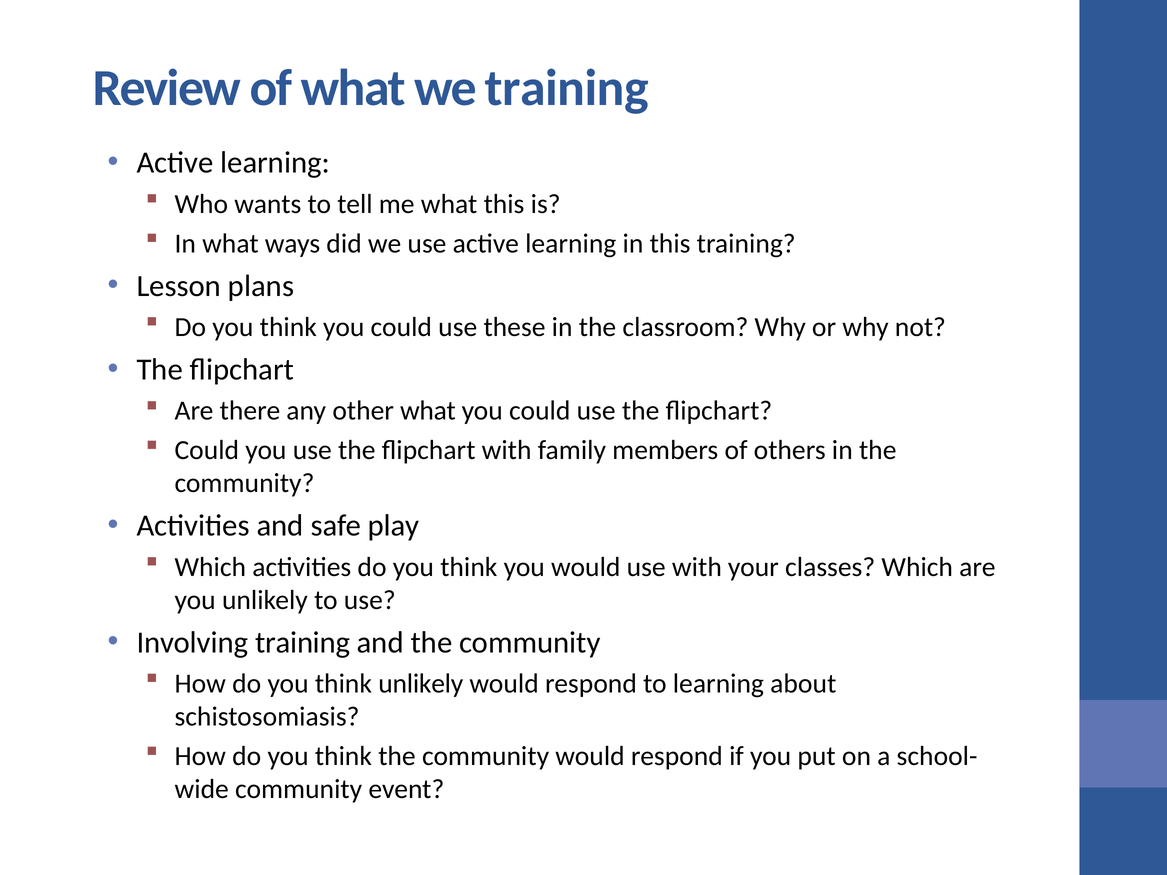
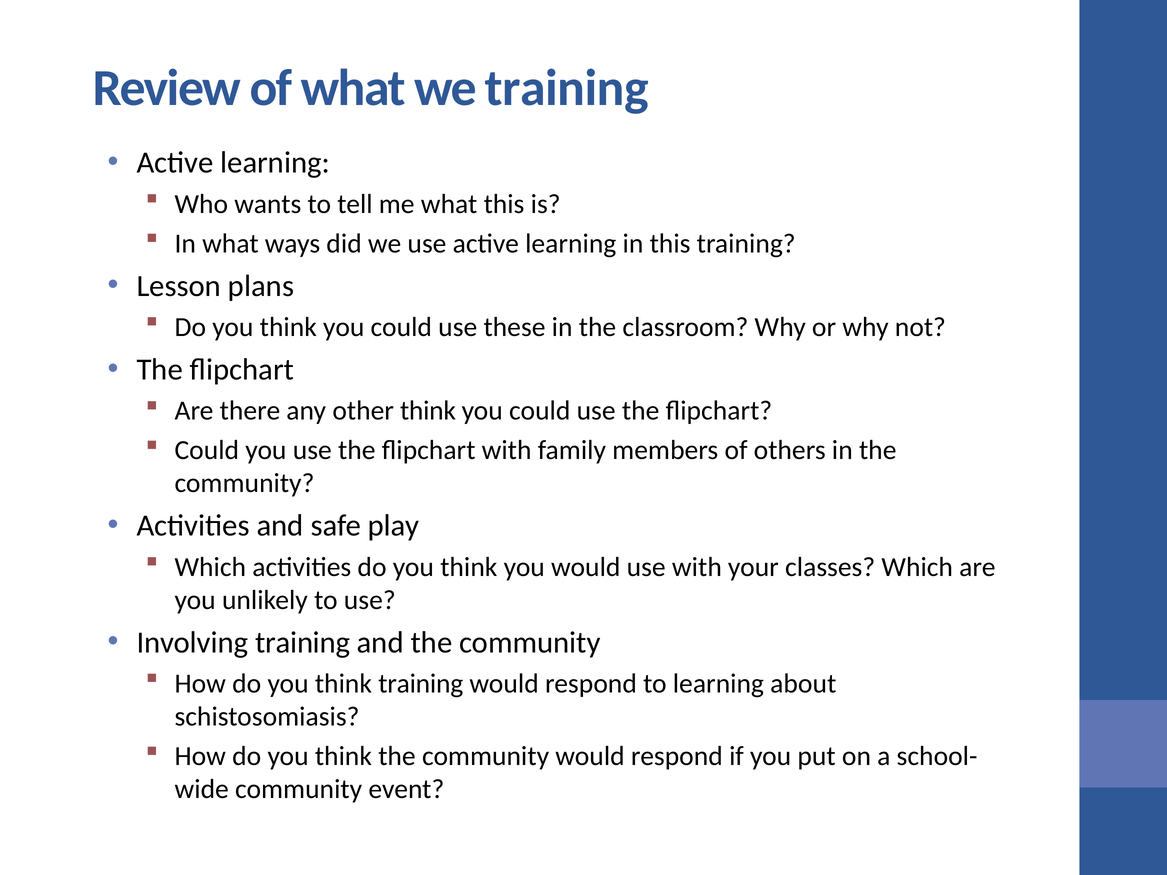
other what: what -> think
think unlikely: unlikely -> training
